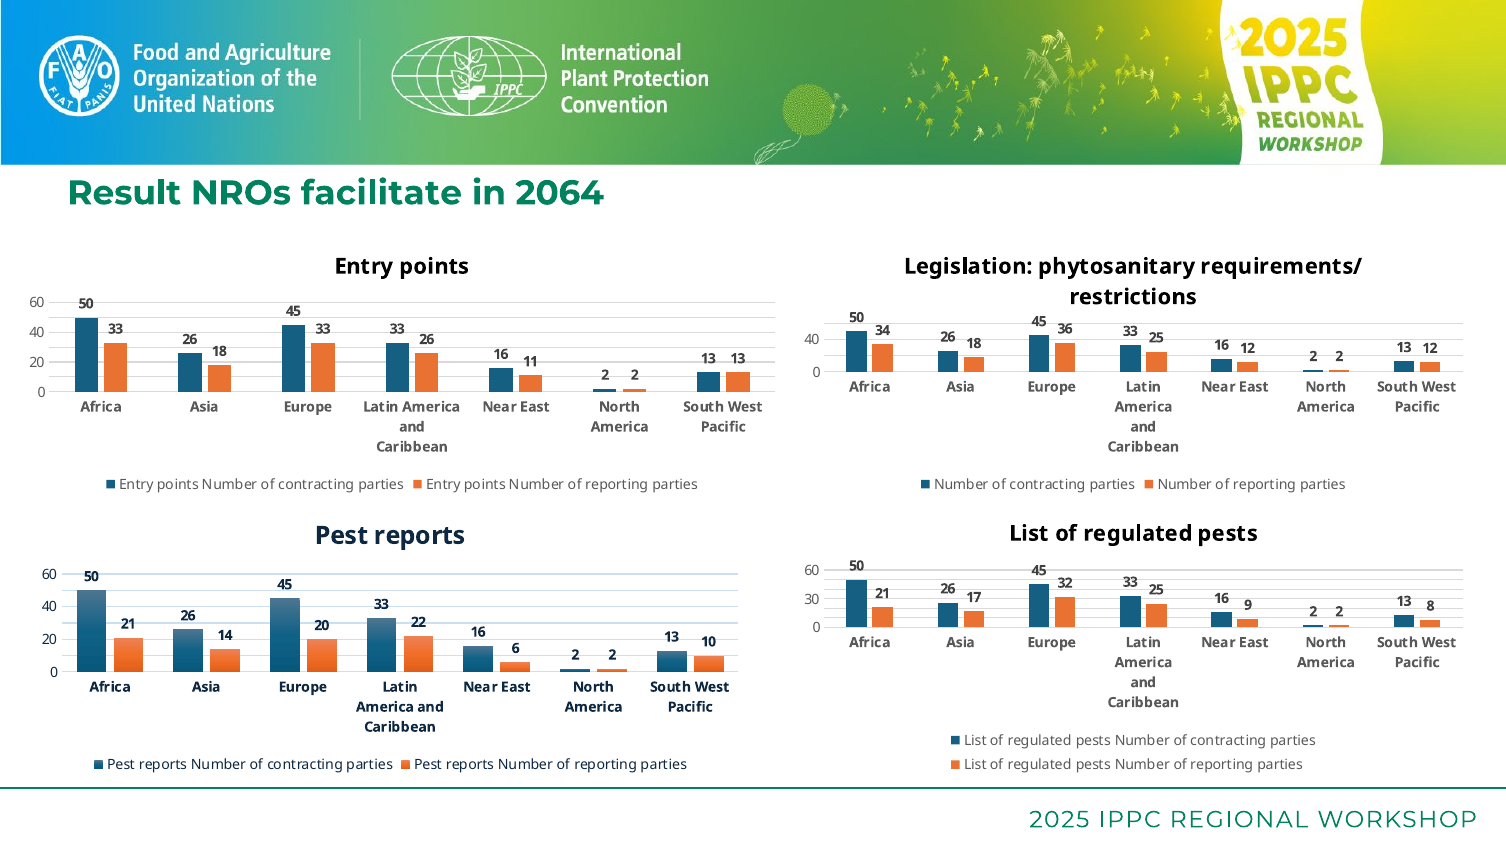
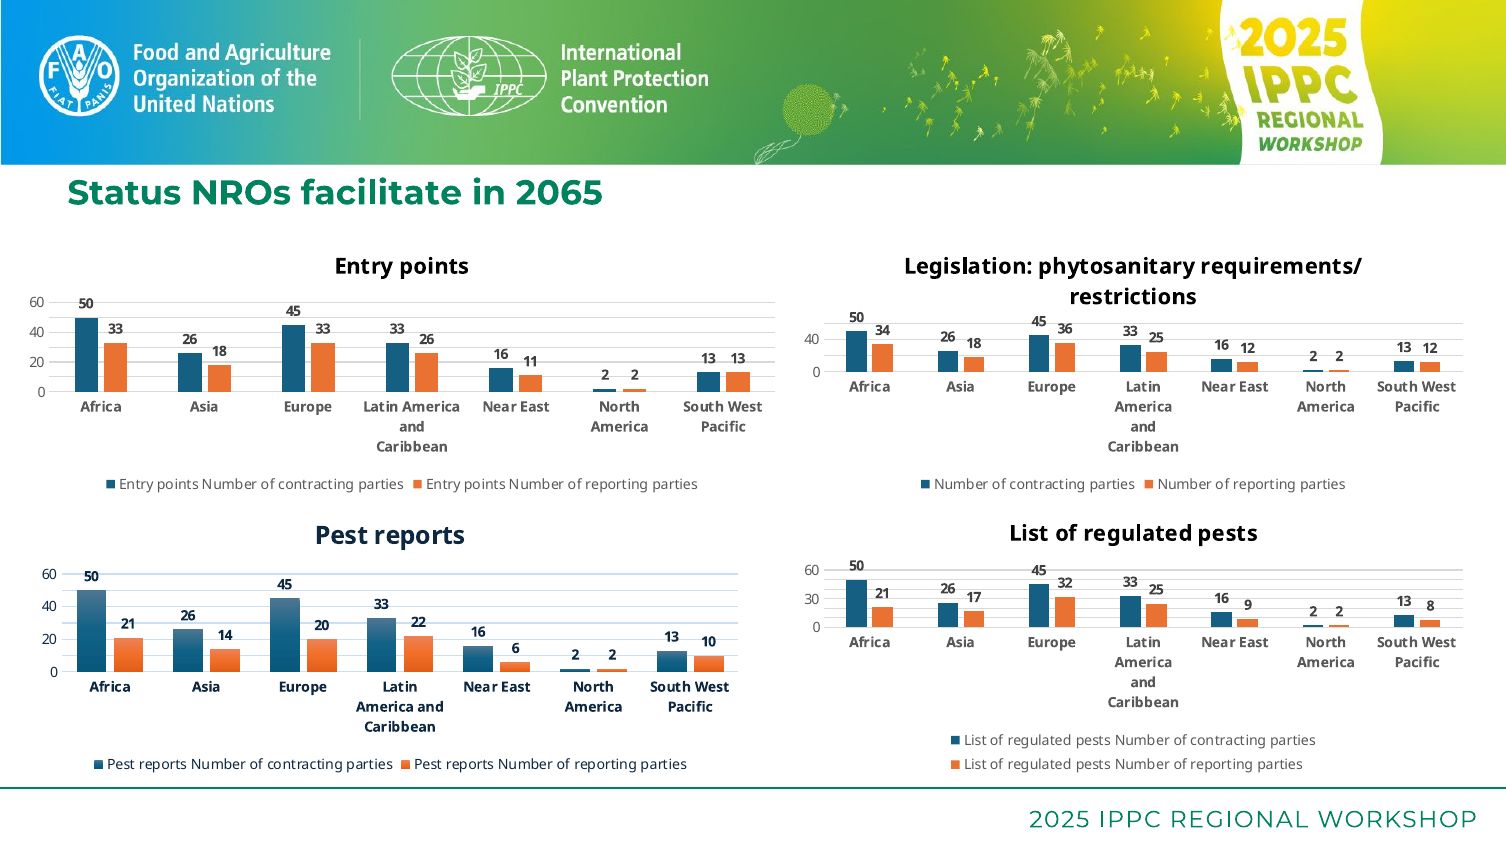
Result: Result -> Status
2064: 2064 -> 2065
